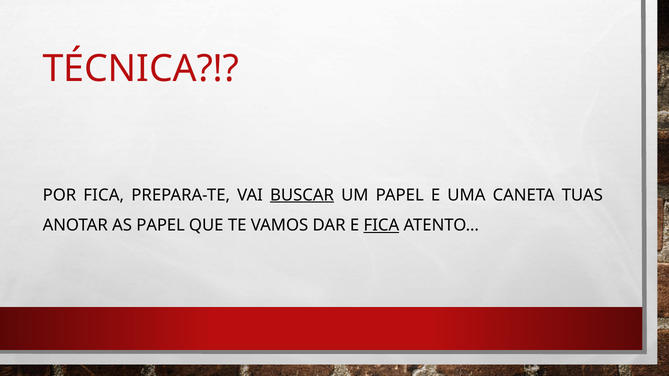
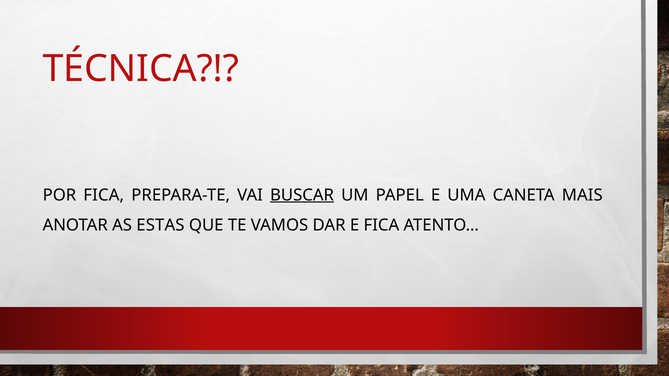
TUAS: TUAS -> MAIS
AS PAPEL: PAPEL -> ESTAS
FICA at (381, 225) underline: present -> none
